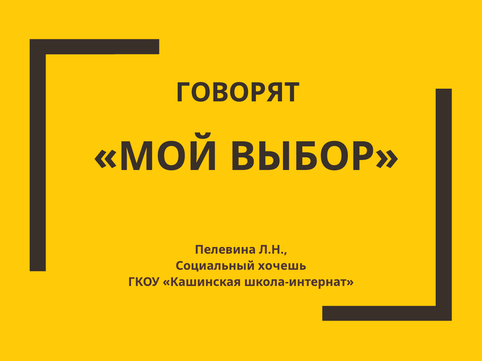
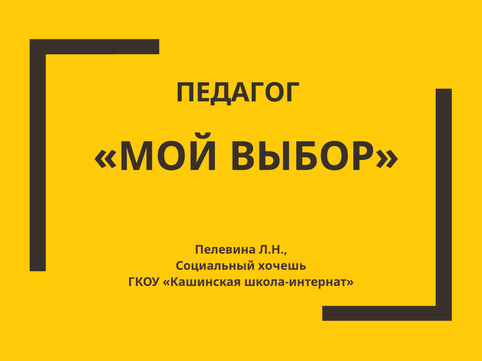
ГОВОРЯТ: ГОВОРЯТ -> ПЕДАГОГ
